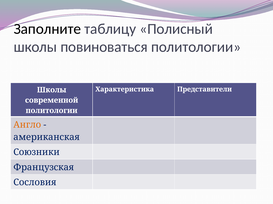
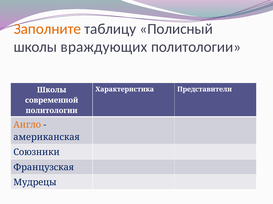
Заполните colour: black -> orange
повиноваться: повиноваться -> враждующих
Сословия: Сословия -> Мудрецы
